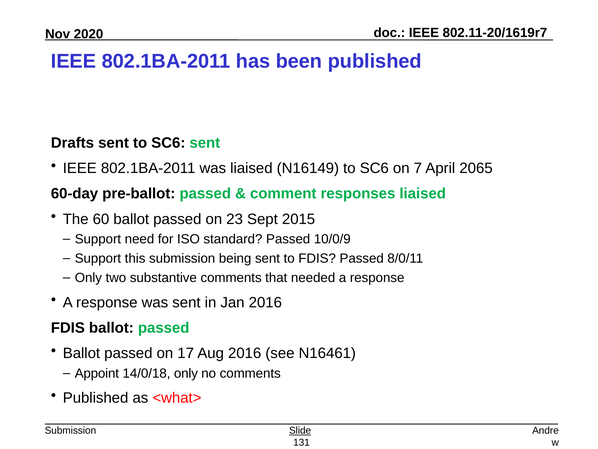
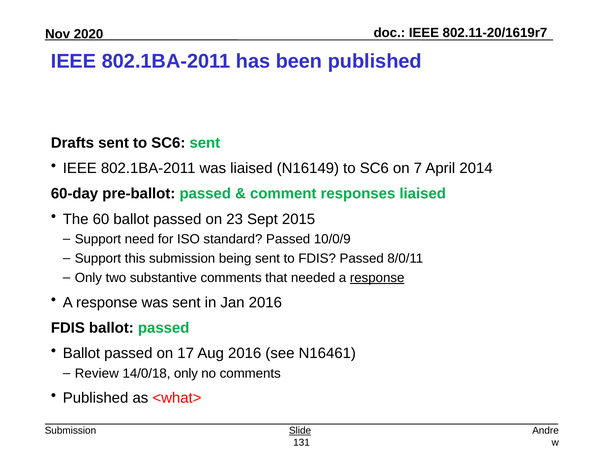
2065: 2065 -> 2014
response at (377, 278) underline: none -> present
Appoint: Appoint -> Review
